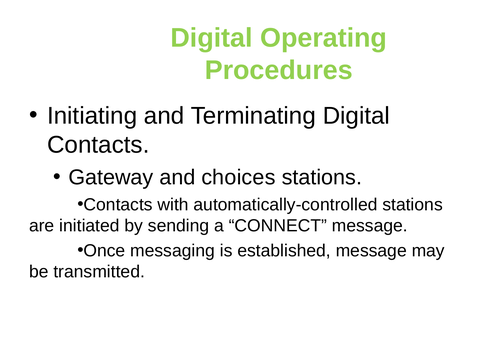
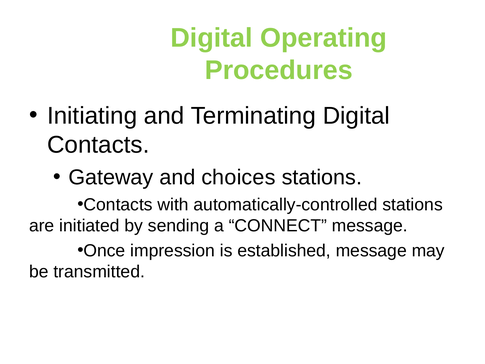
messaging: messaging -> impression
